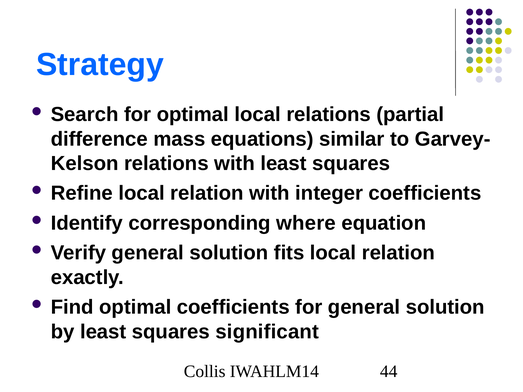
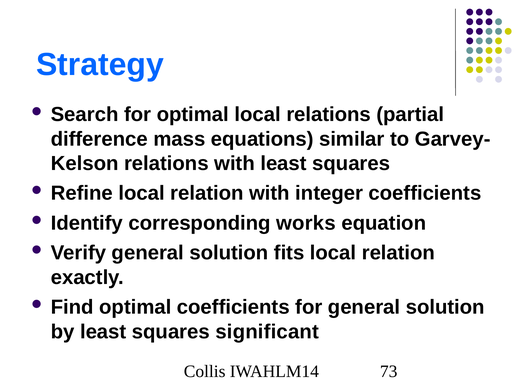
where: where -> works
44: 44 -> 73
